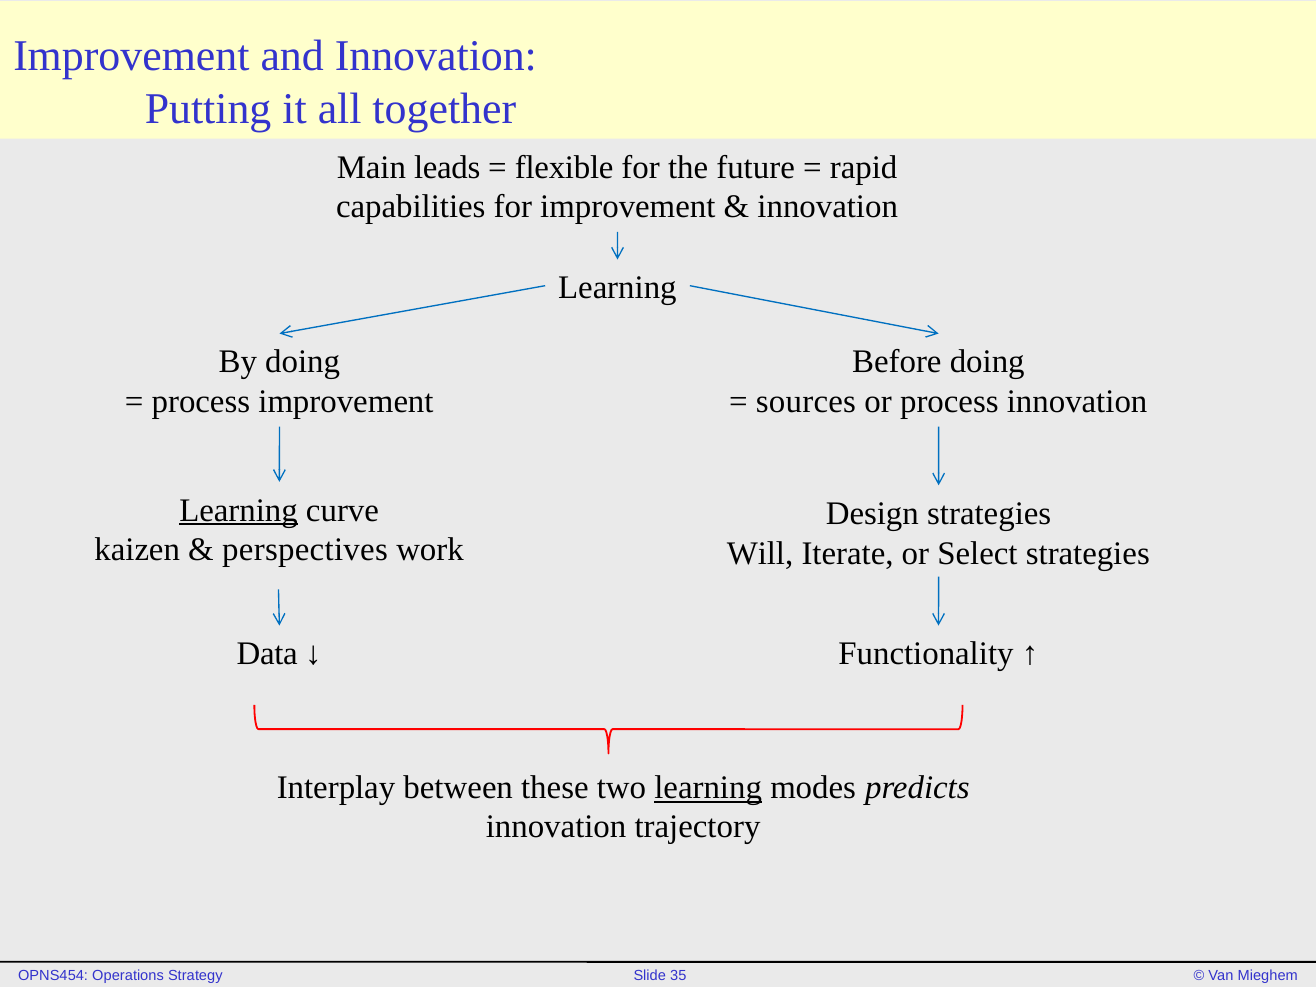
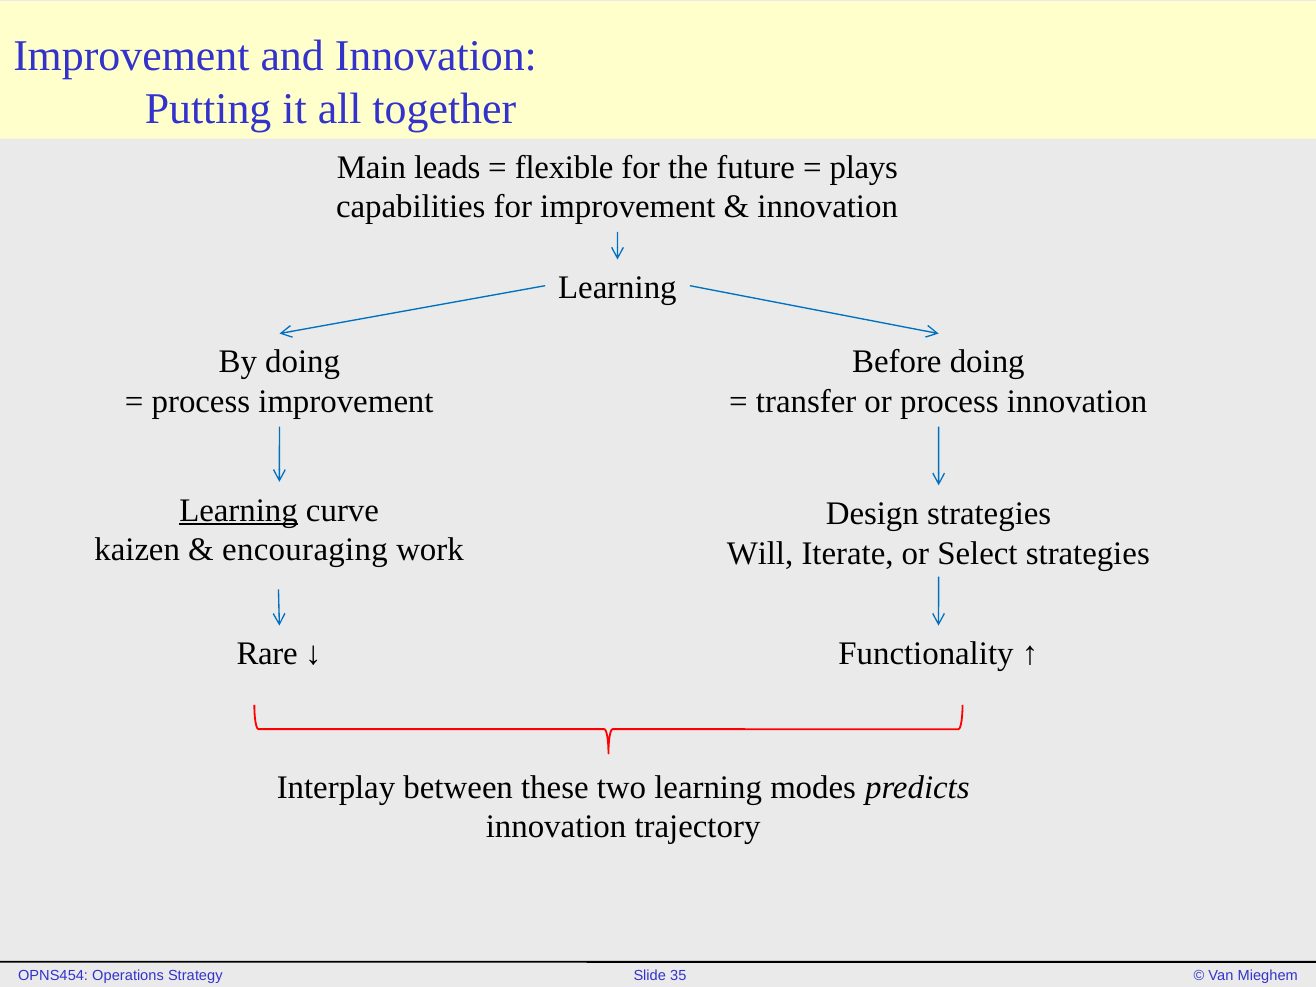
rapid: rapid -> plays
sources: sources -> transfer
perspectives: perspectives -> encouraging
Data: Data -> Rare
learning at (708, 787) underline: present -> none
